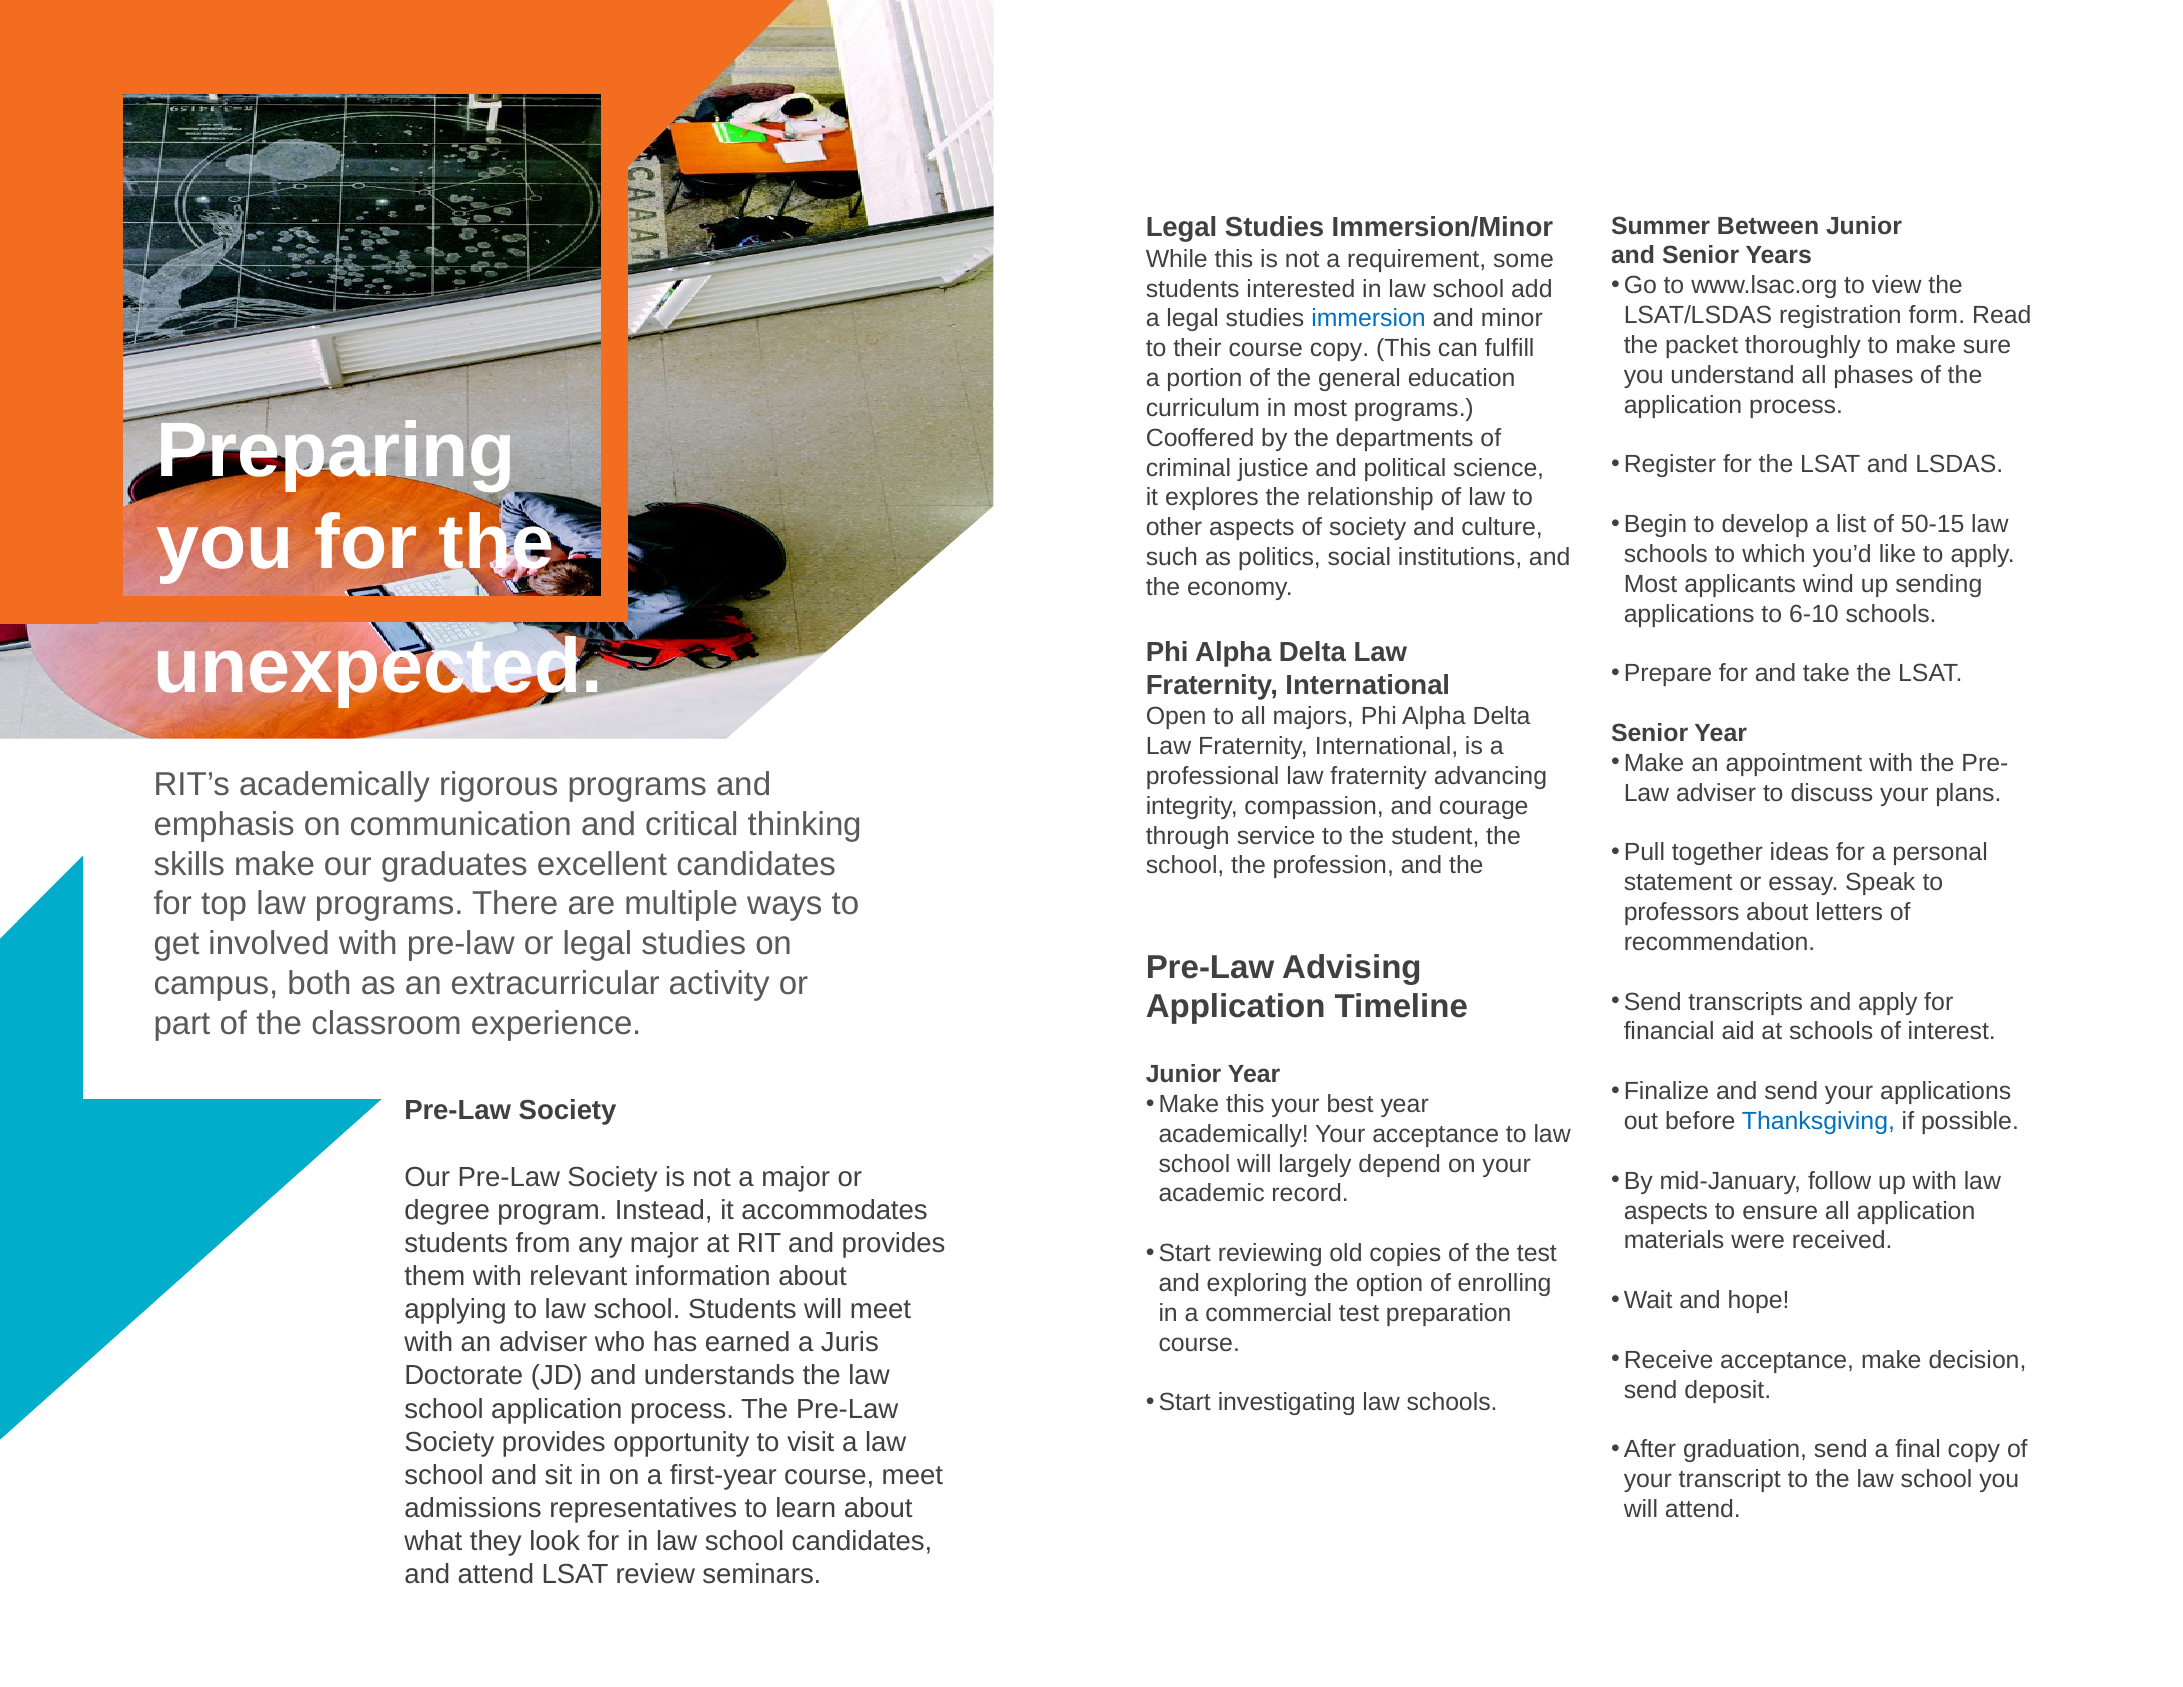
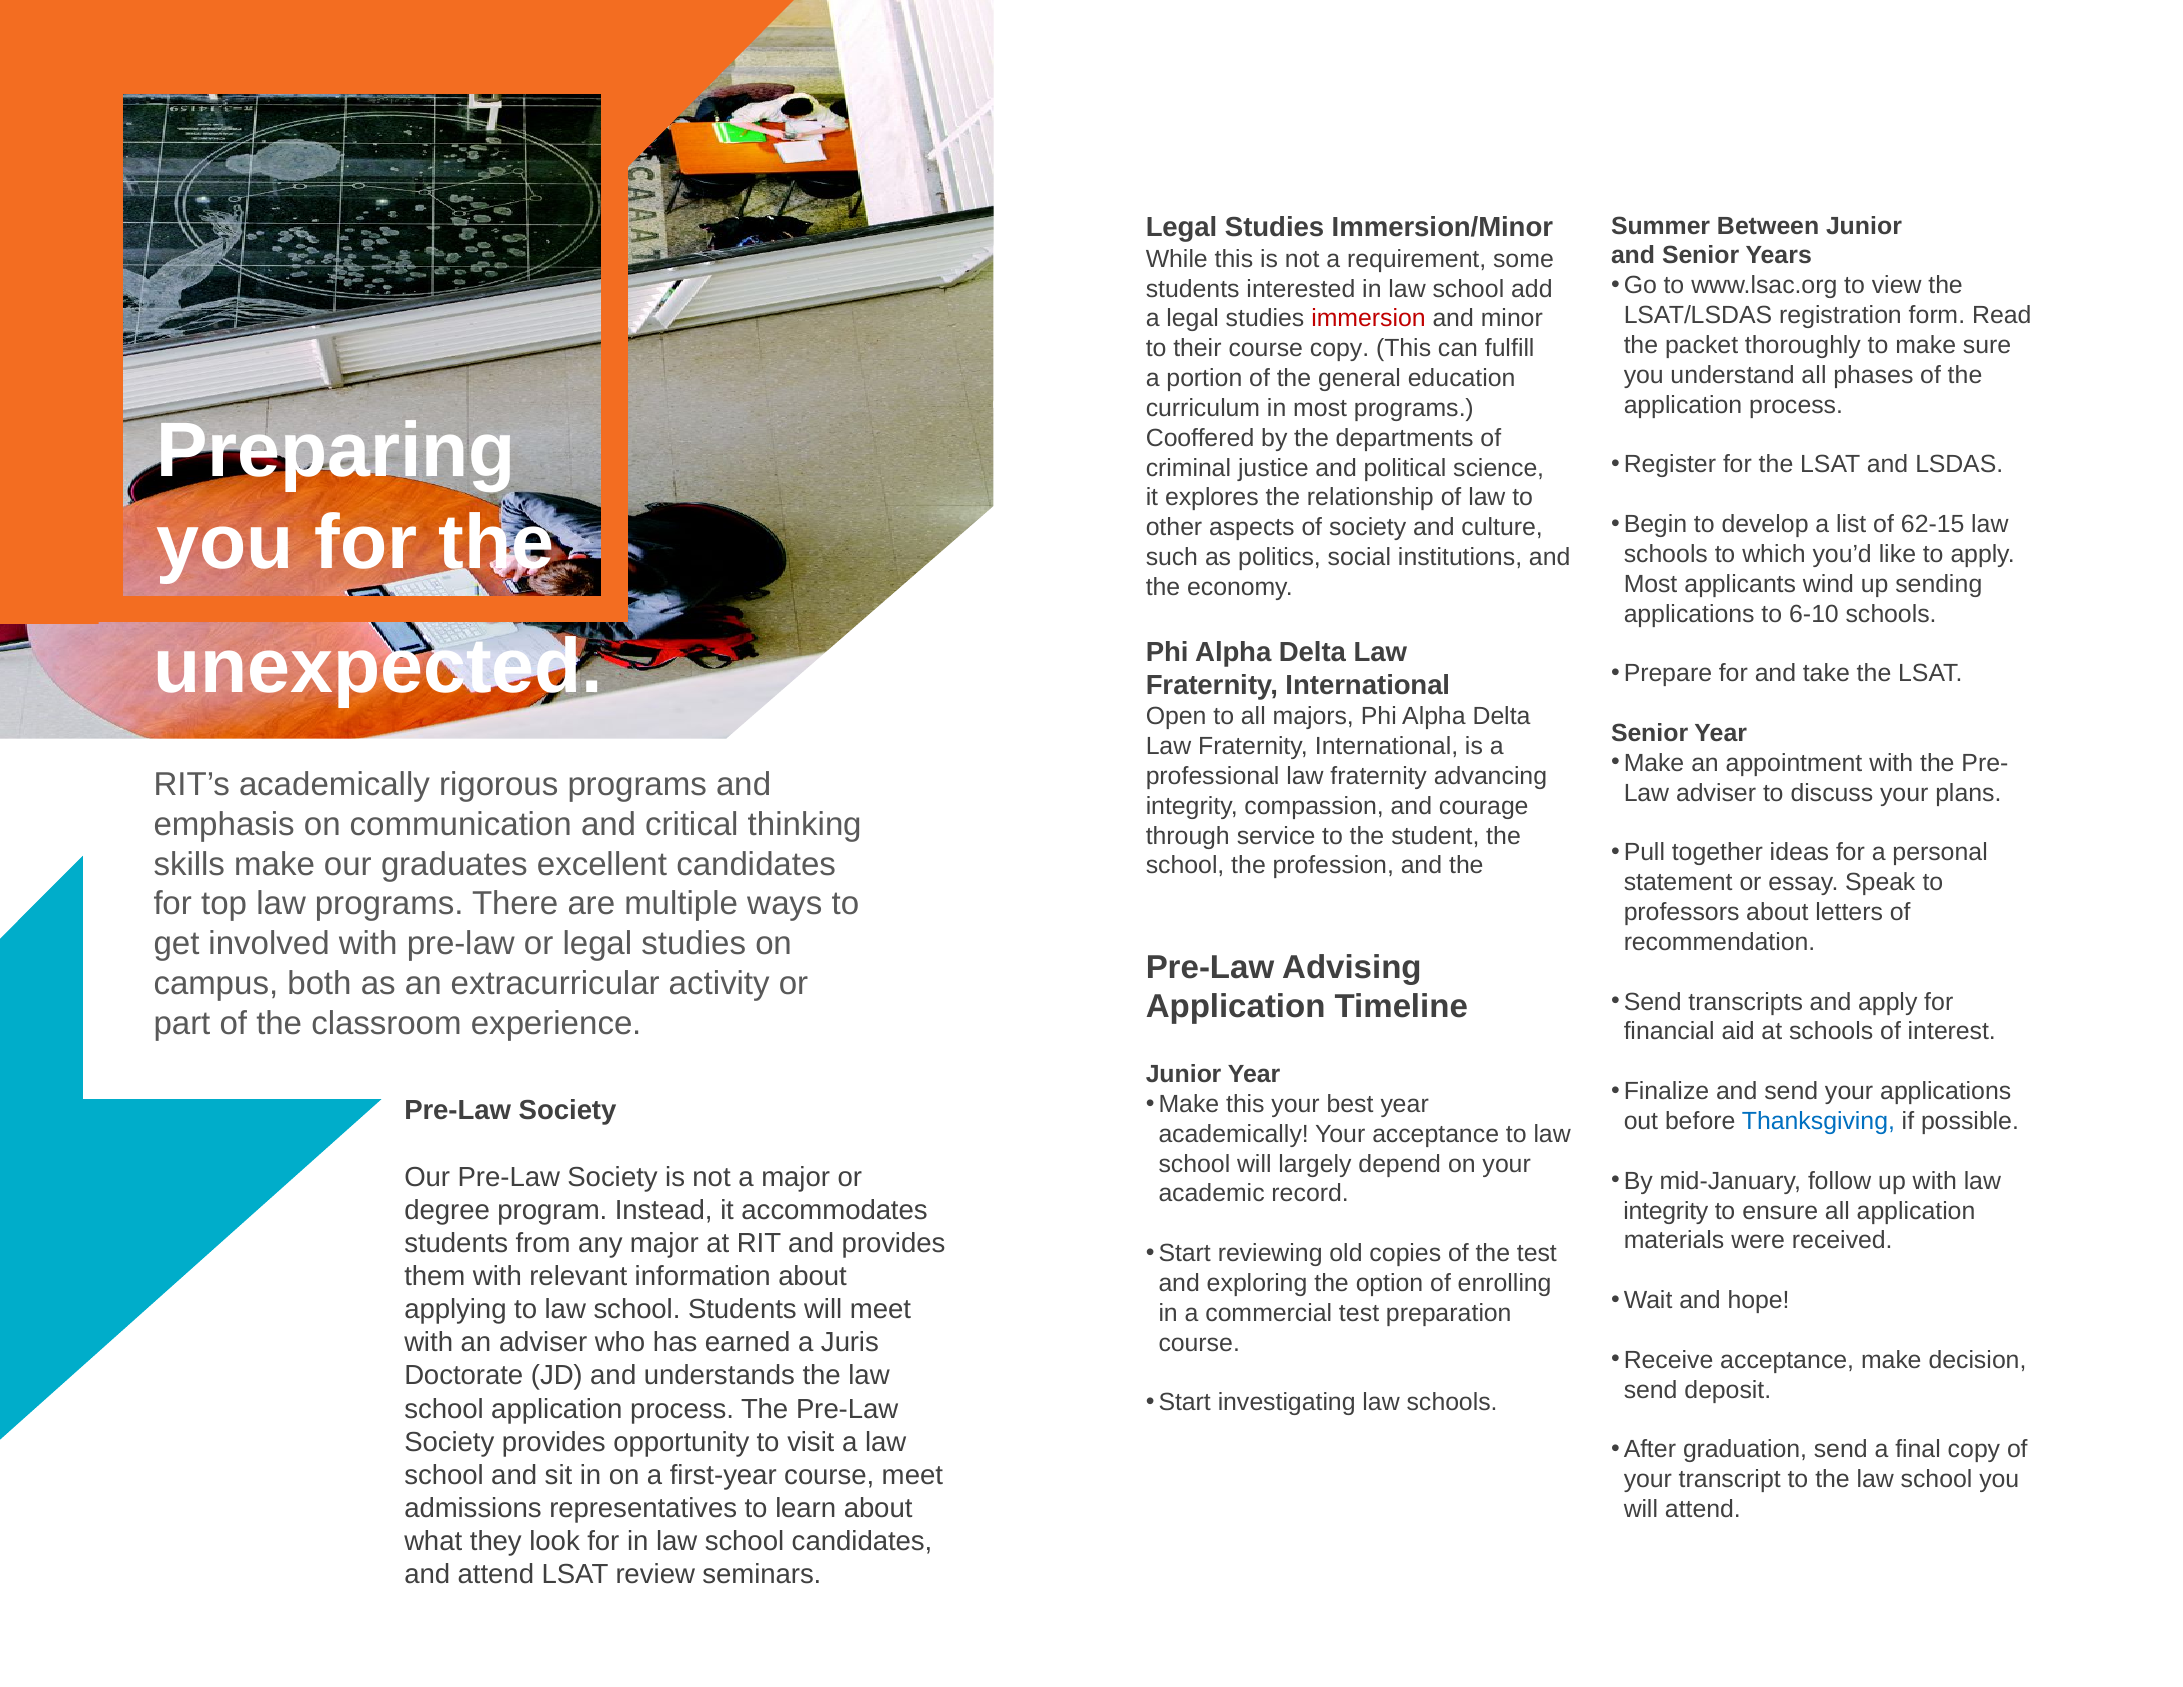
immersion colour: blue -> red
50-15: 50-15 -> 62-15
aspects at (1666, 1211): aspects -> integrity
